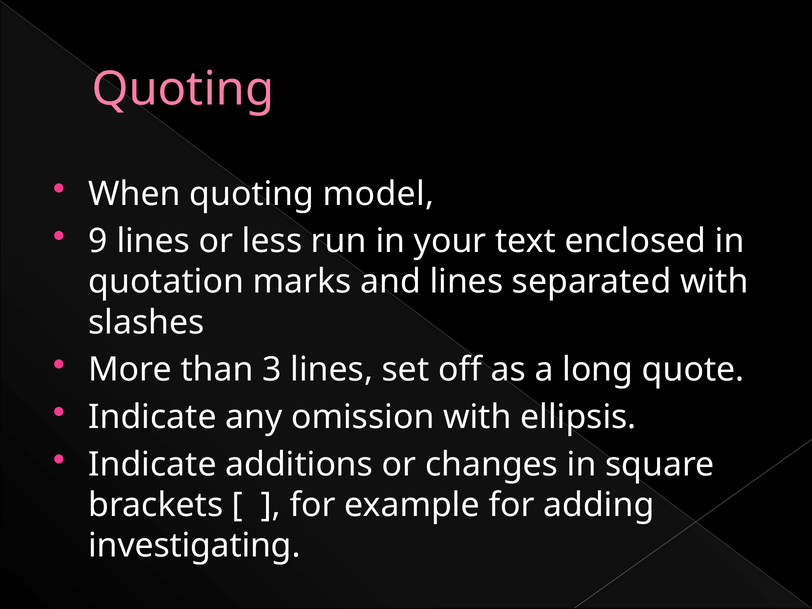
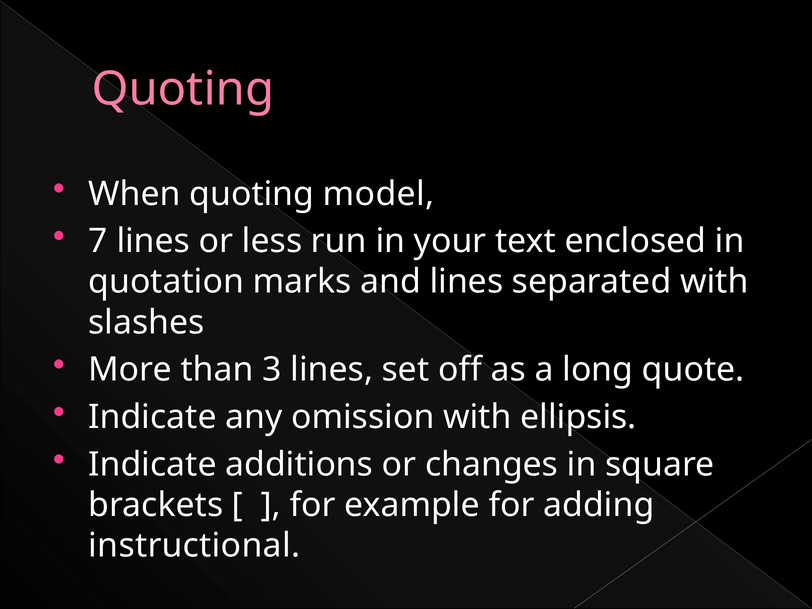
9: 9 -> 7
investigating: investigating -> instructional
